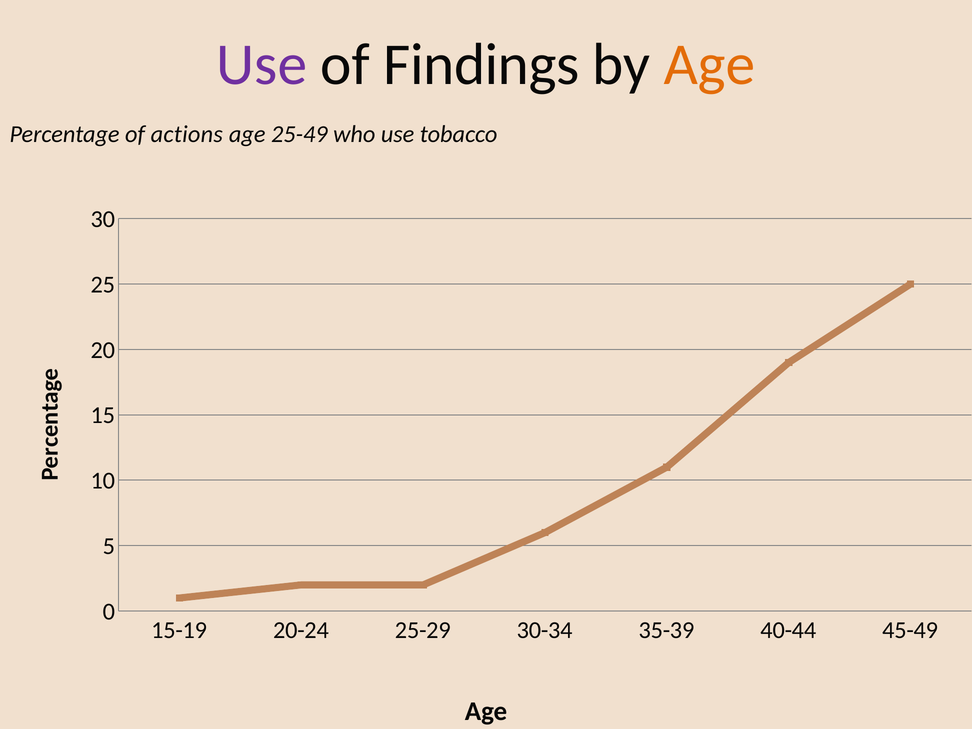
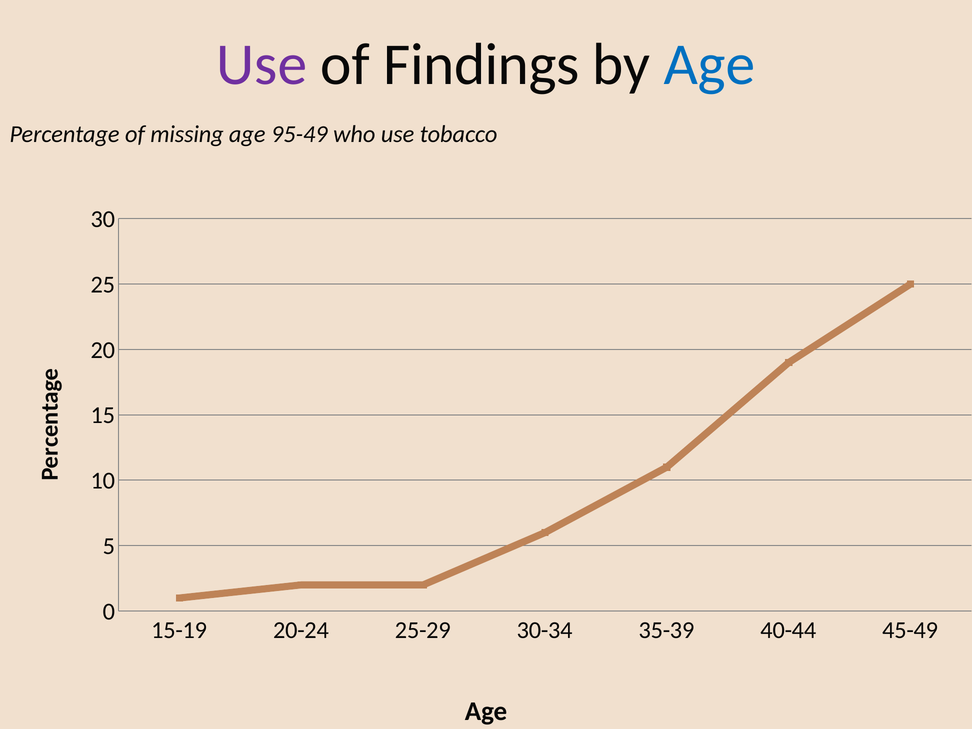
Age at (709, 65) colour: orange -> blue
actions: actions -> missing
25-49: 25-49 -> 95-49
